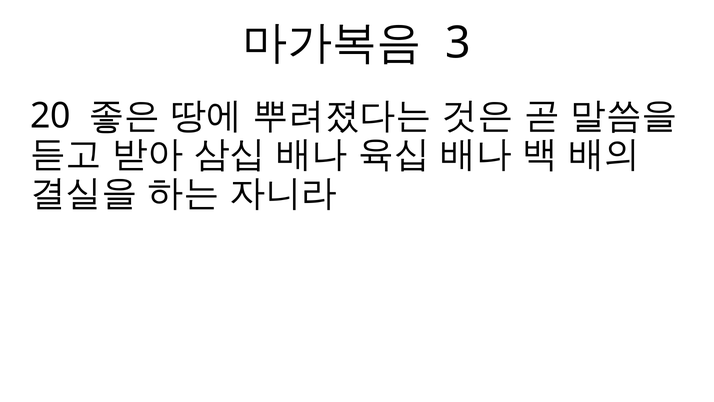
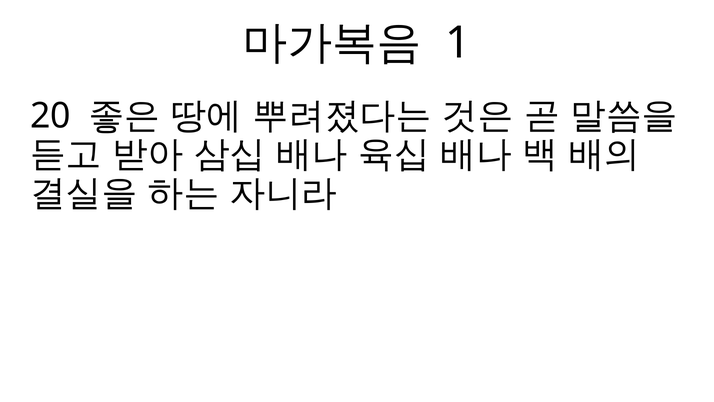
3: 3 -> 1
